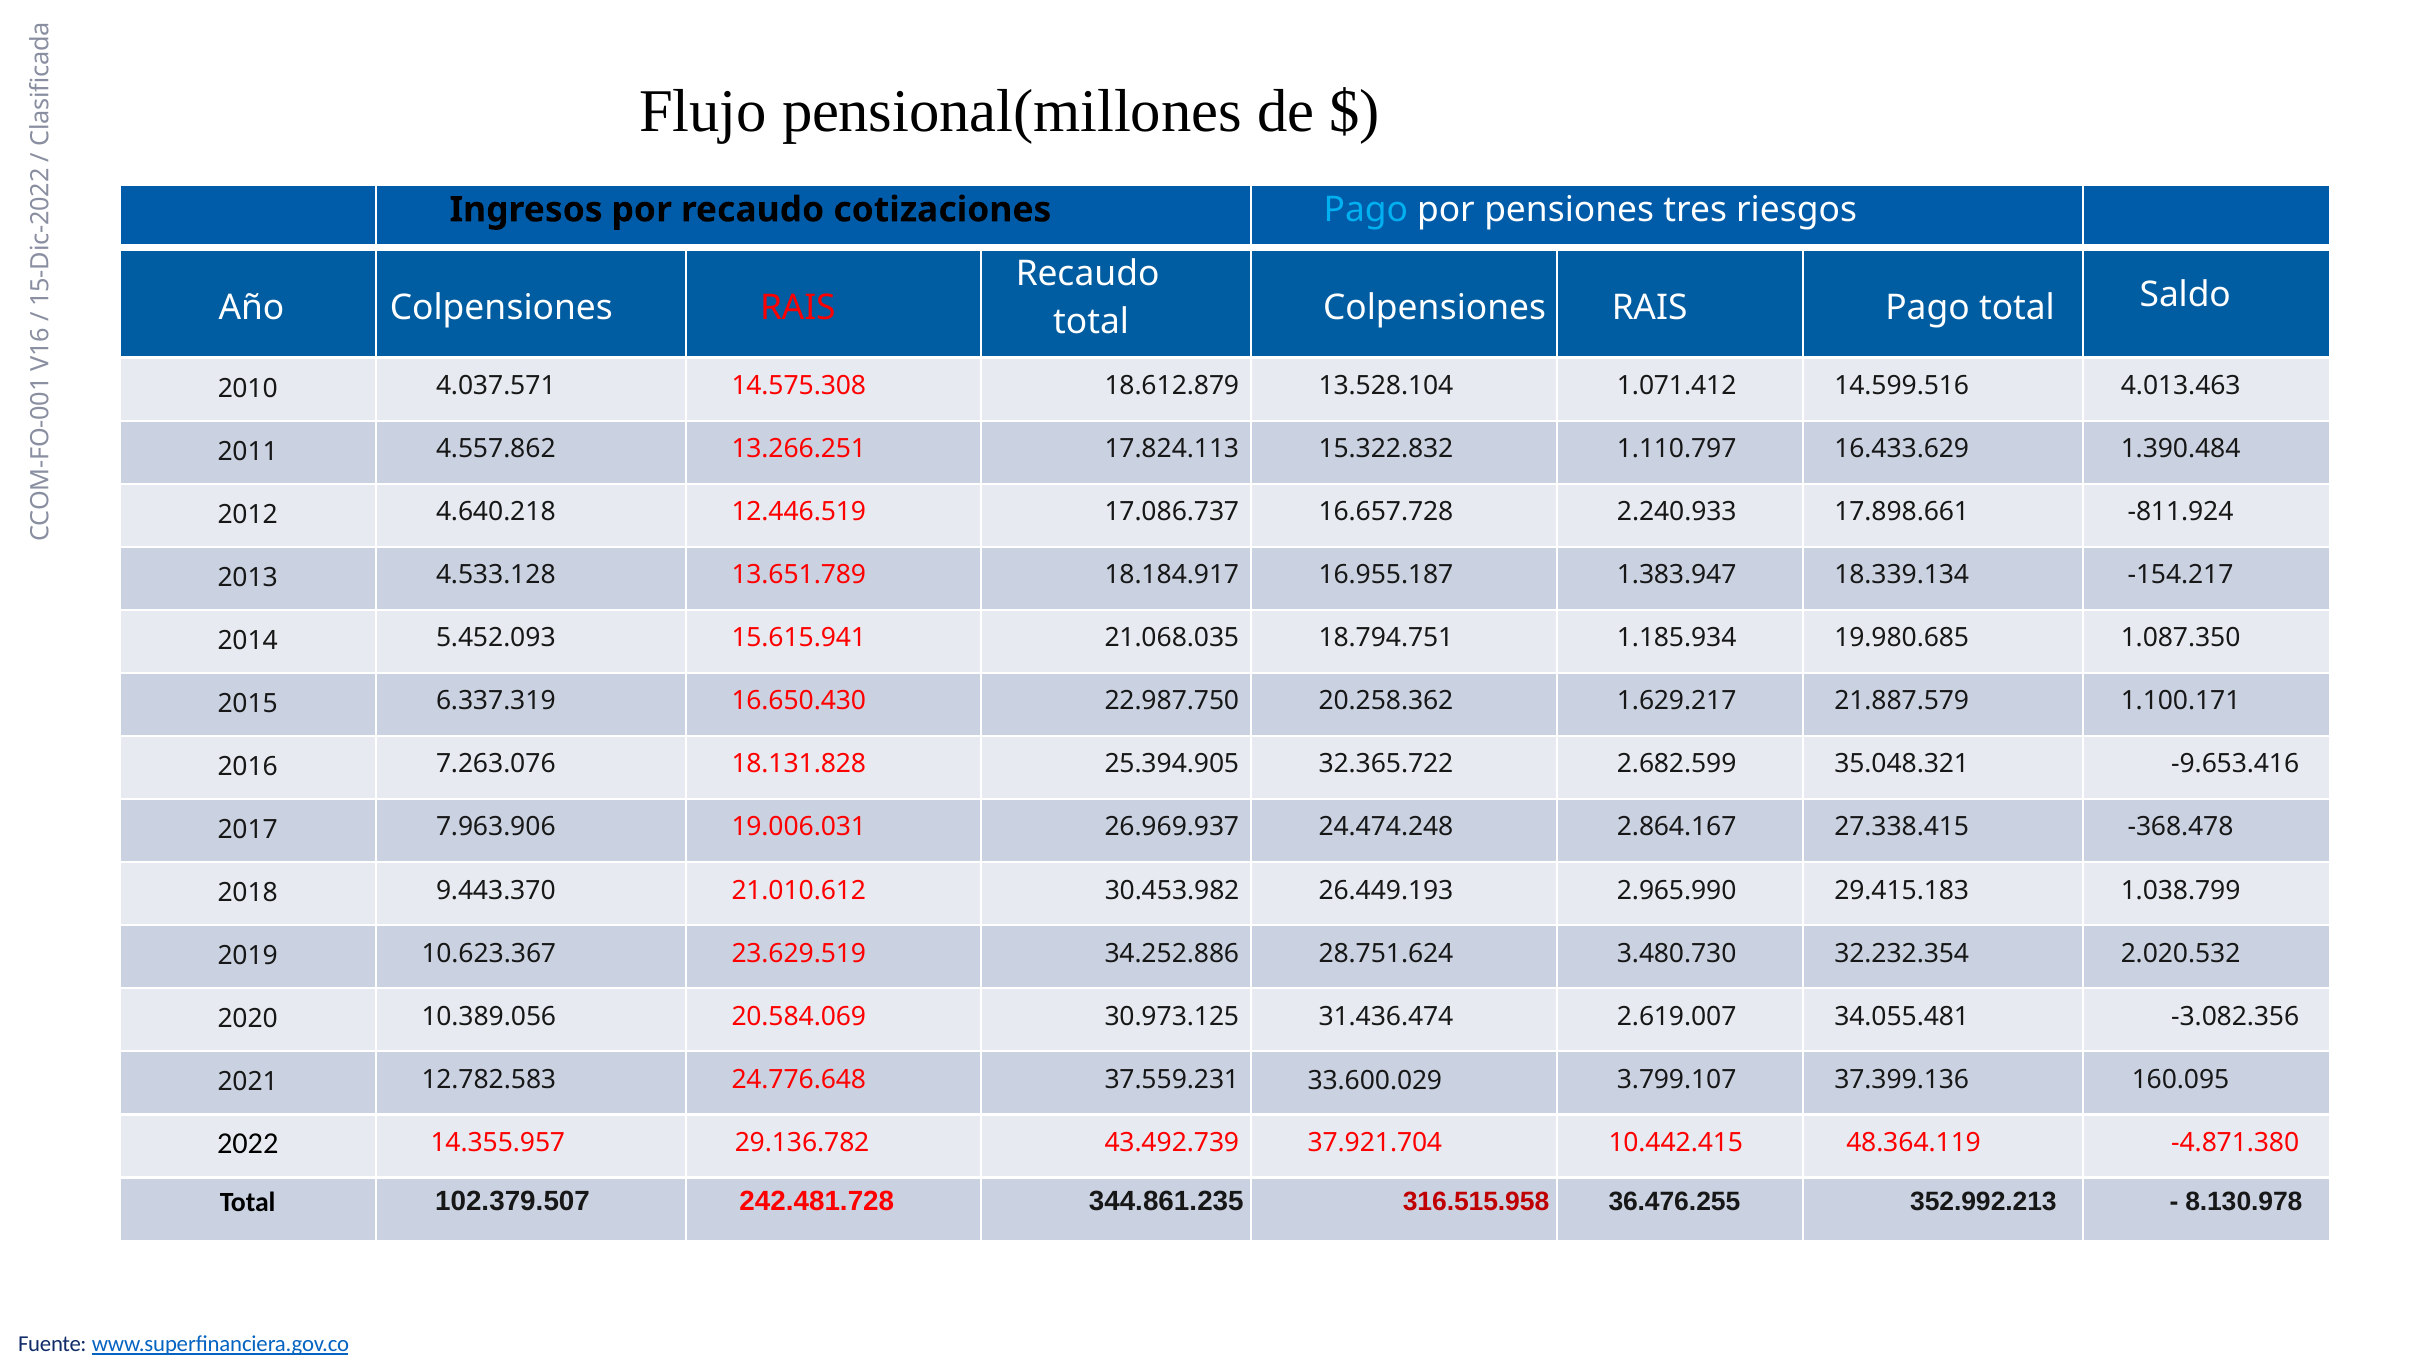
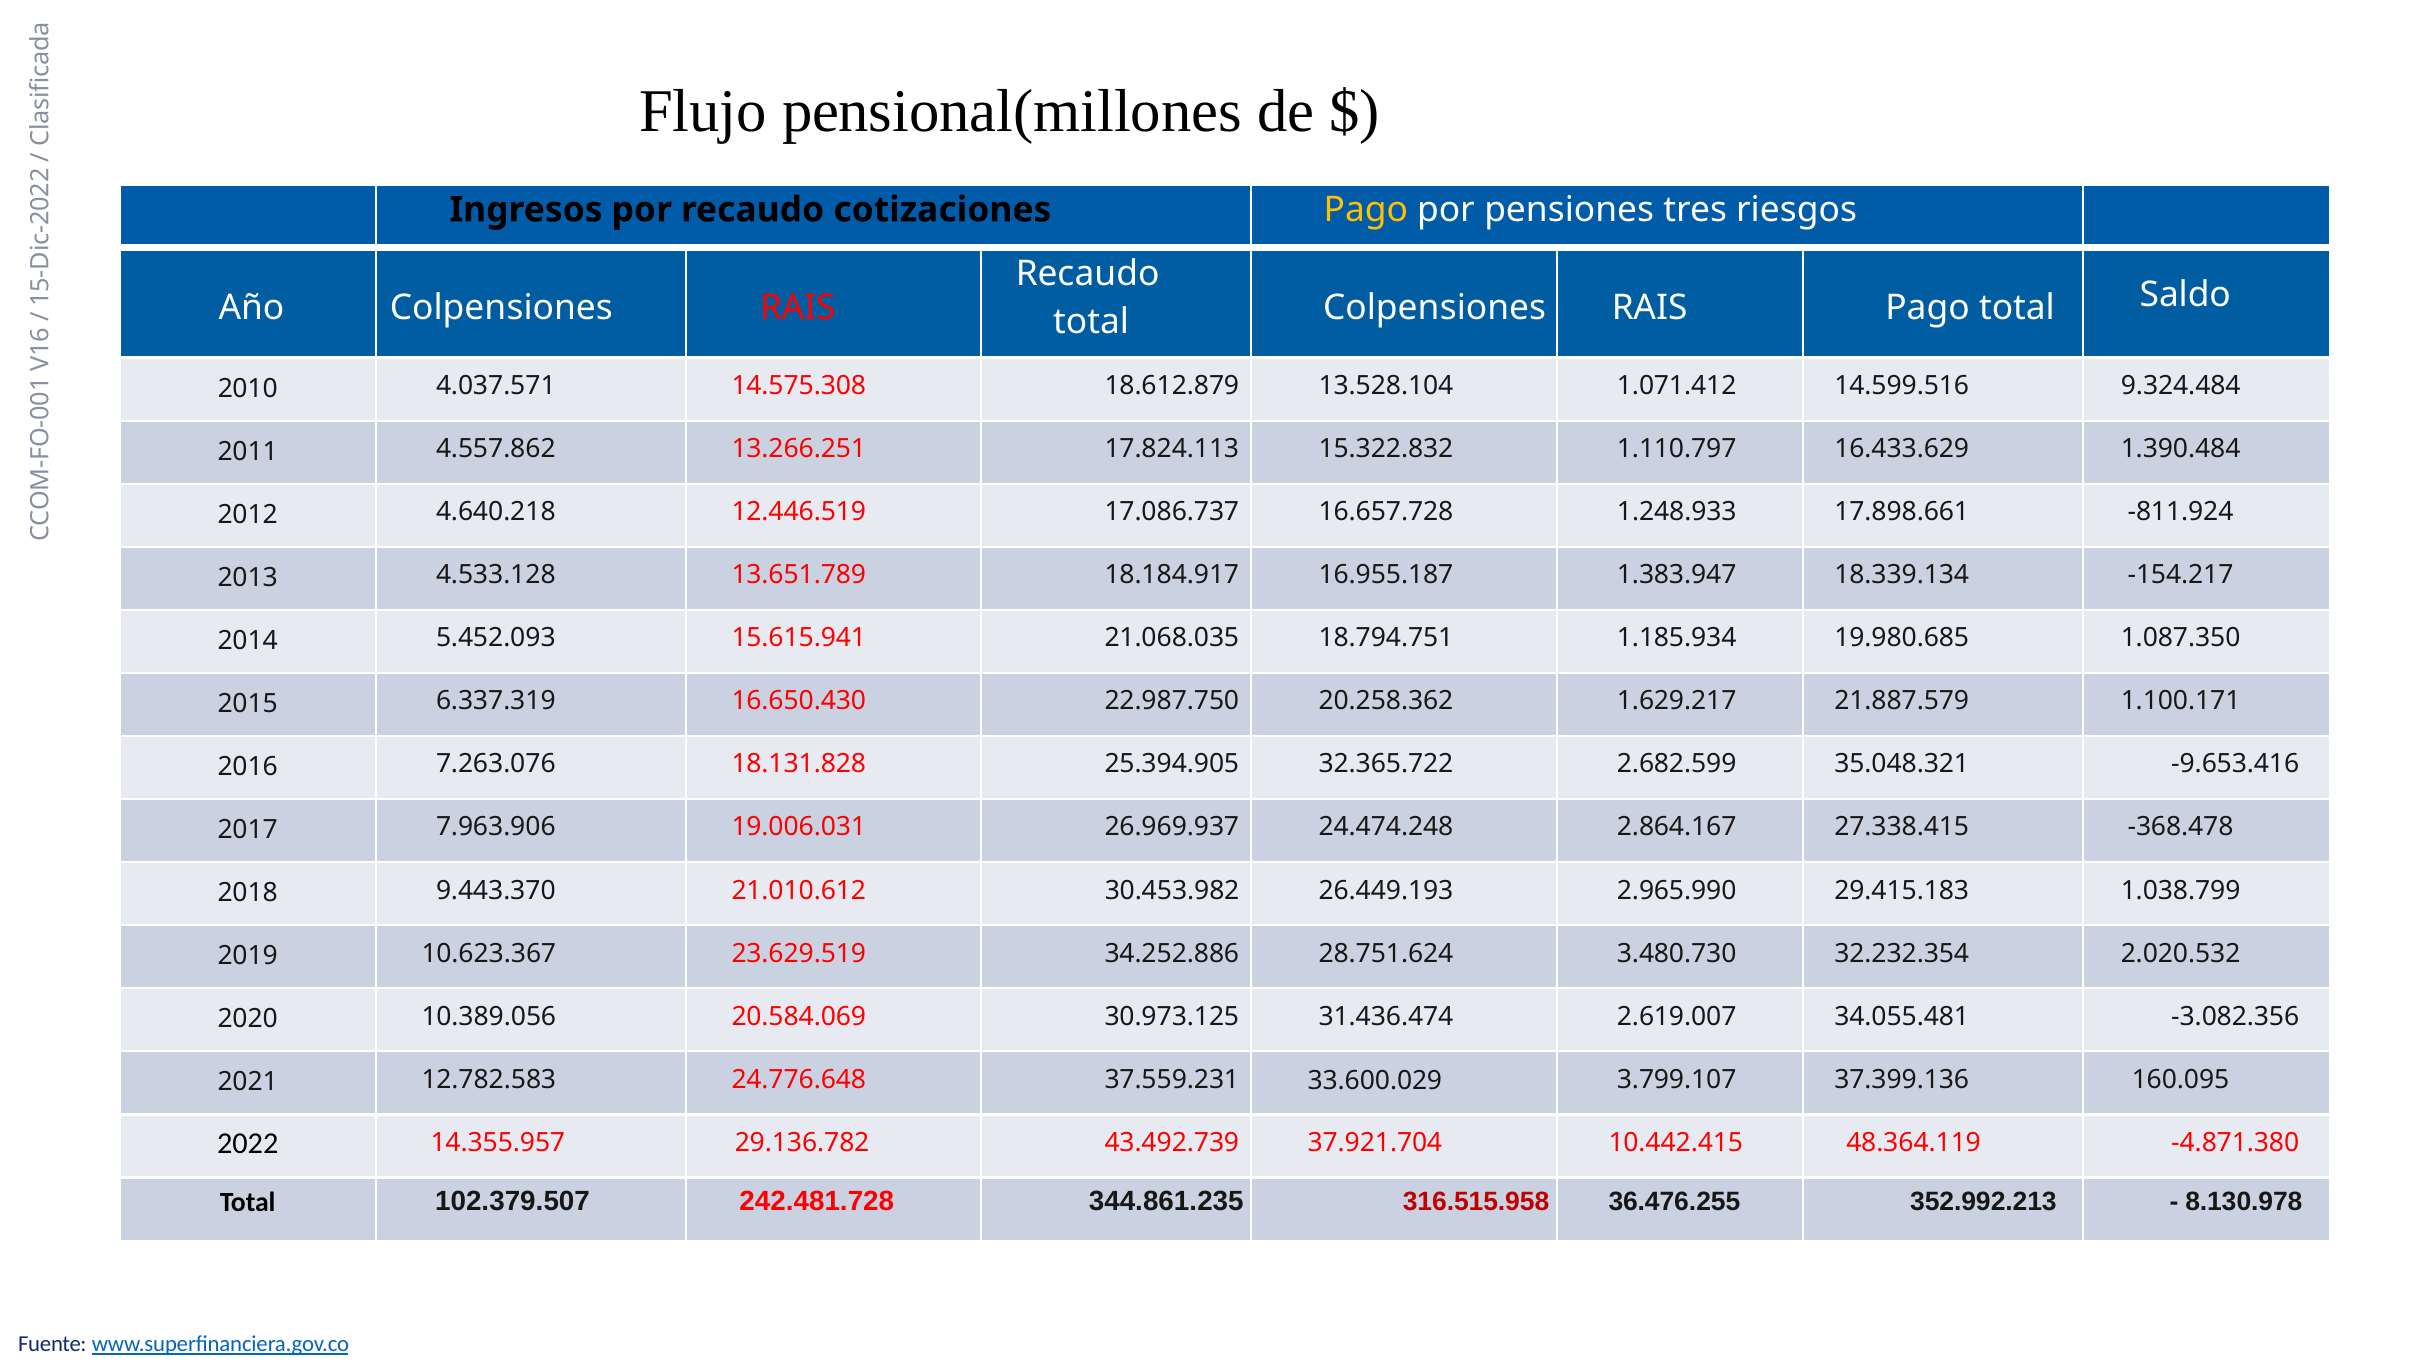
Pago at (1366, 210) colour: light blue -> yellow
4.013.463: 4.013.463 -> 9.324.484
2.240.933: 2.240.933 -> 1.248.933
